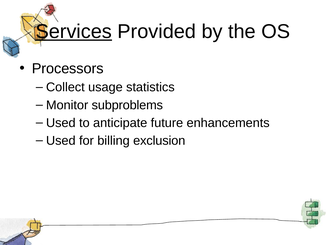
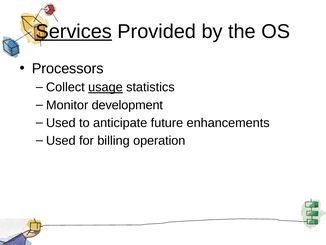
usage underline: none -> present
subproblems: subproblems -> development
exclusion: exclusion -> operation
